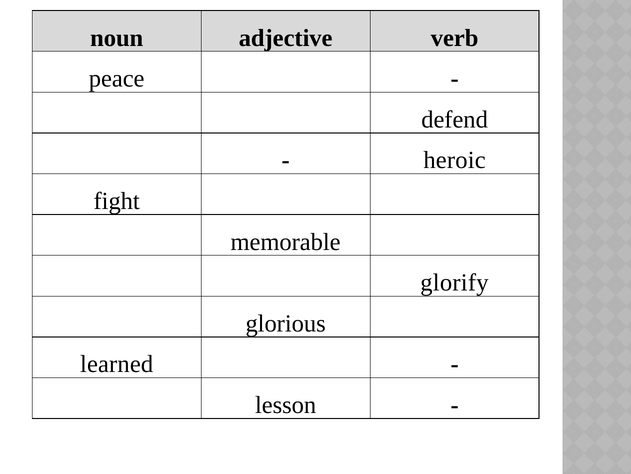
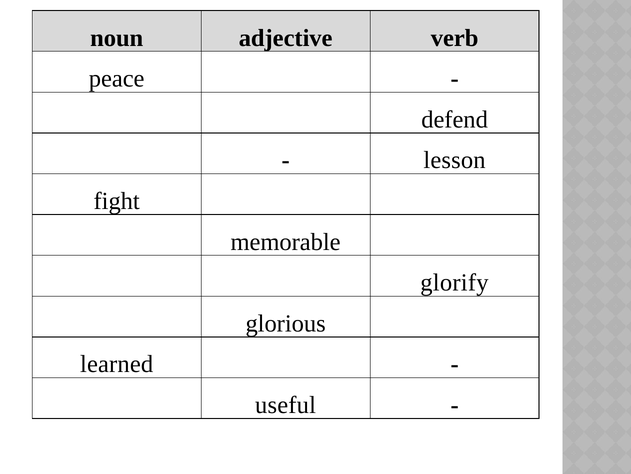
heroic: heroic -> lesson
lesson: lesson -> useful
